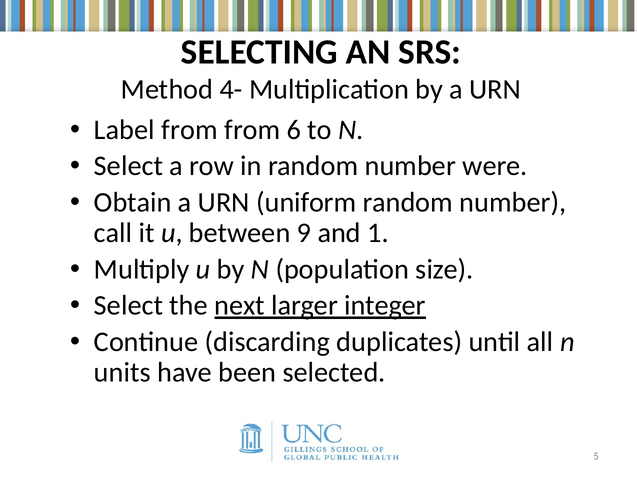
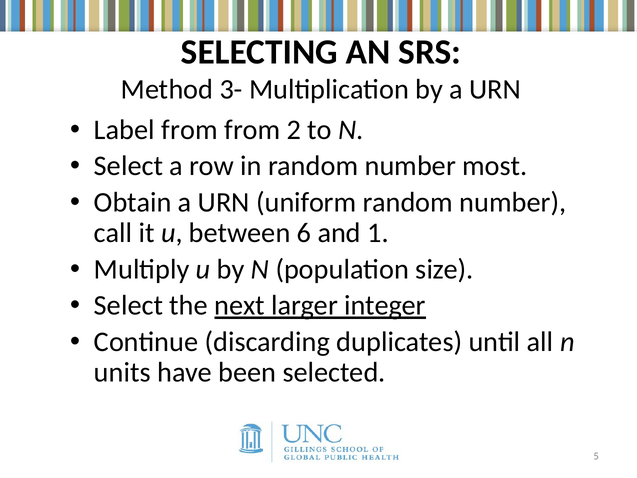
4-: 4- -> 3-
6: 6 -> 2
were: were -> most
9: 9 -> 6
